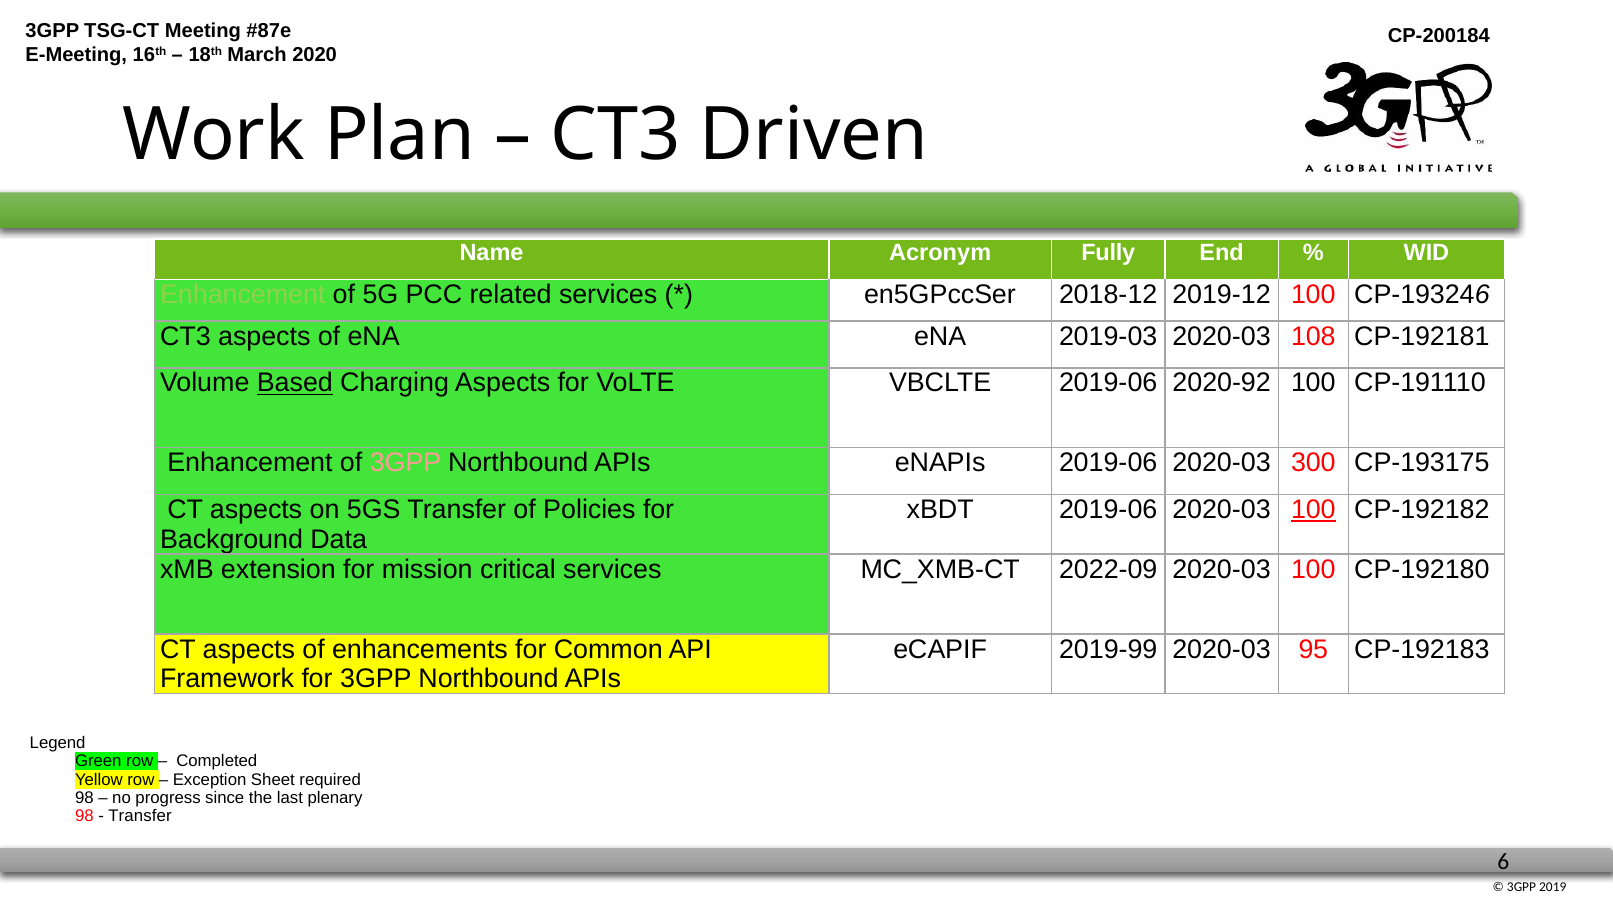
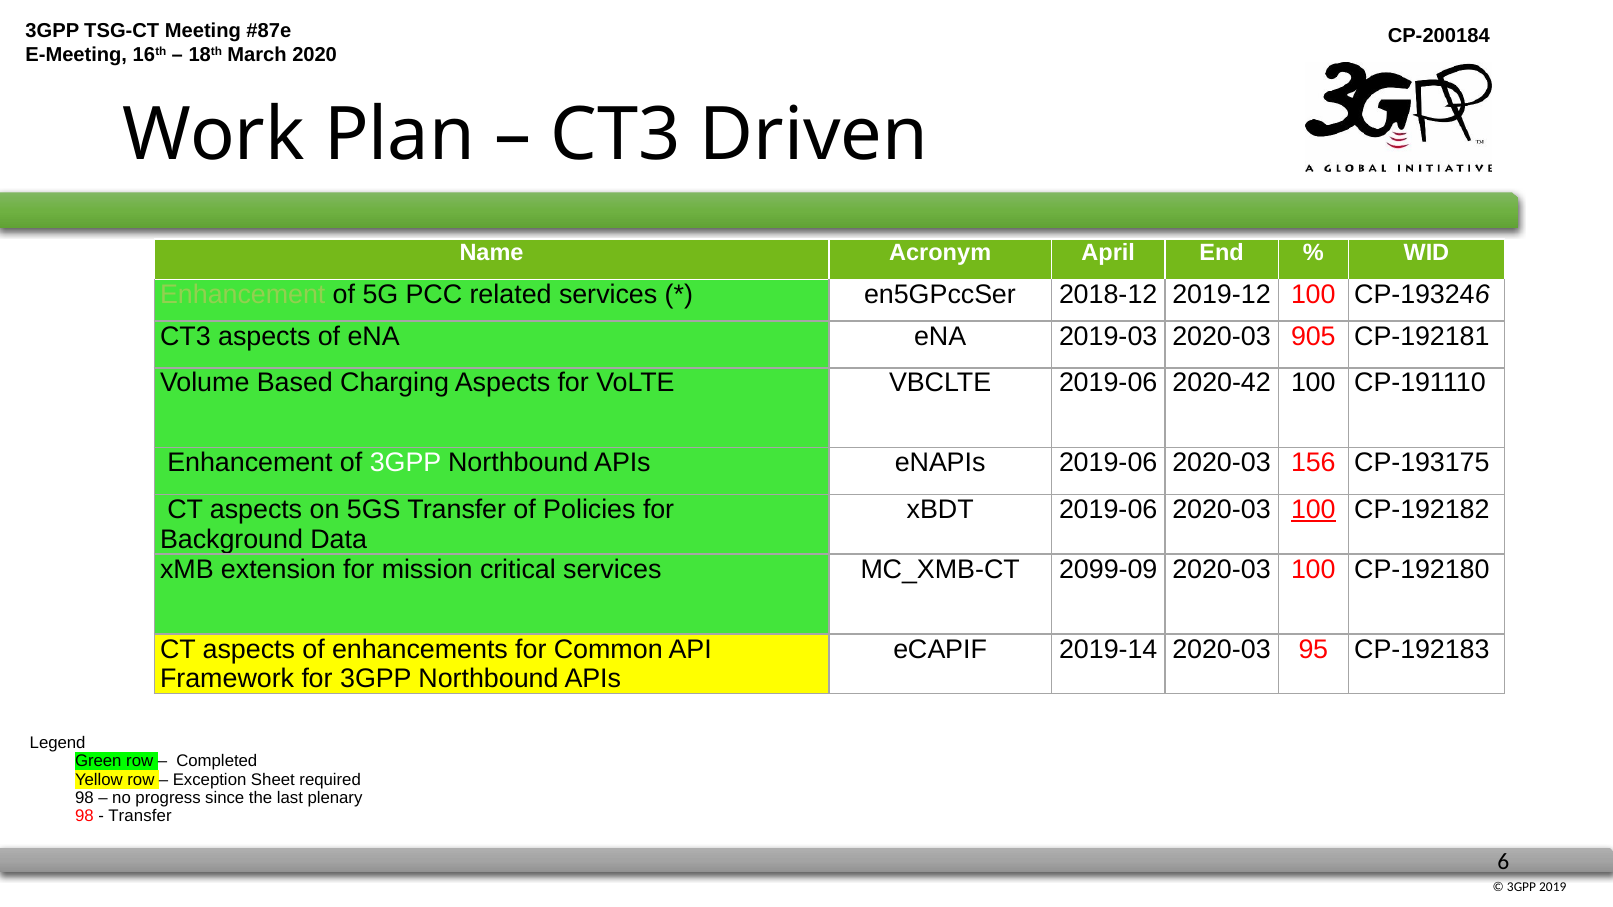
Fully: Fully -> April
108: 108 -> 905
Based underline: present -> none
2020-92: 2020-92 -> 2020-42
3GPP at (406, 463) colour: pink -> white
300: 300 -> 156
2022-09: 2022-09 -> 2099-09
2019-99: 2019-99 -> 2019-14
